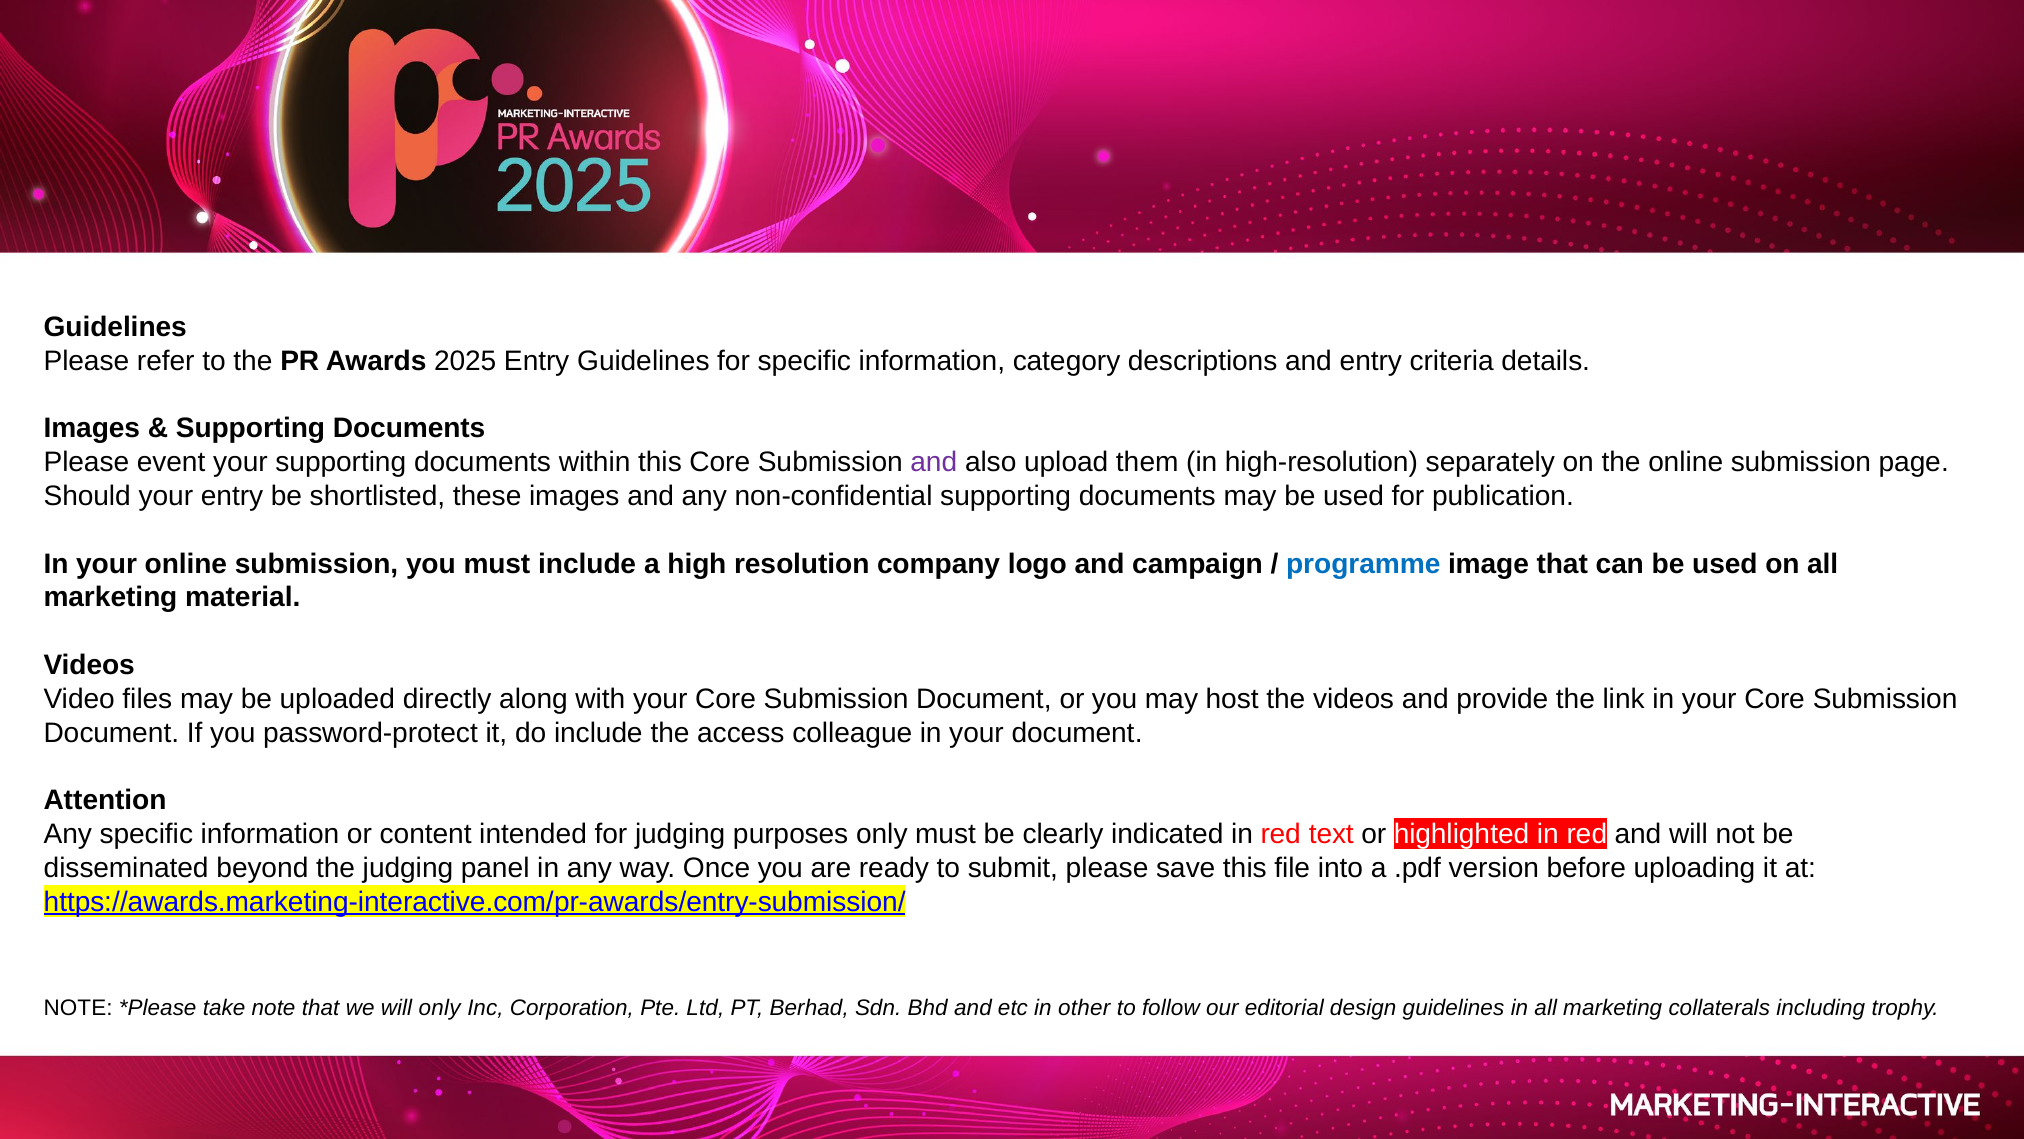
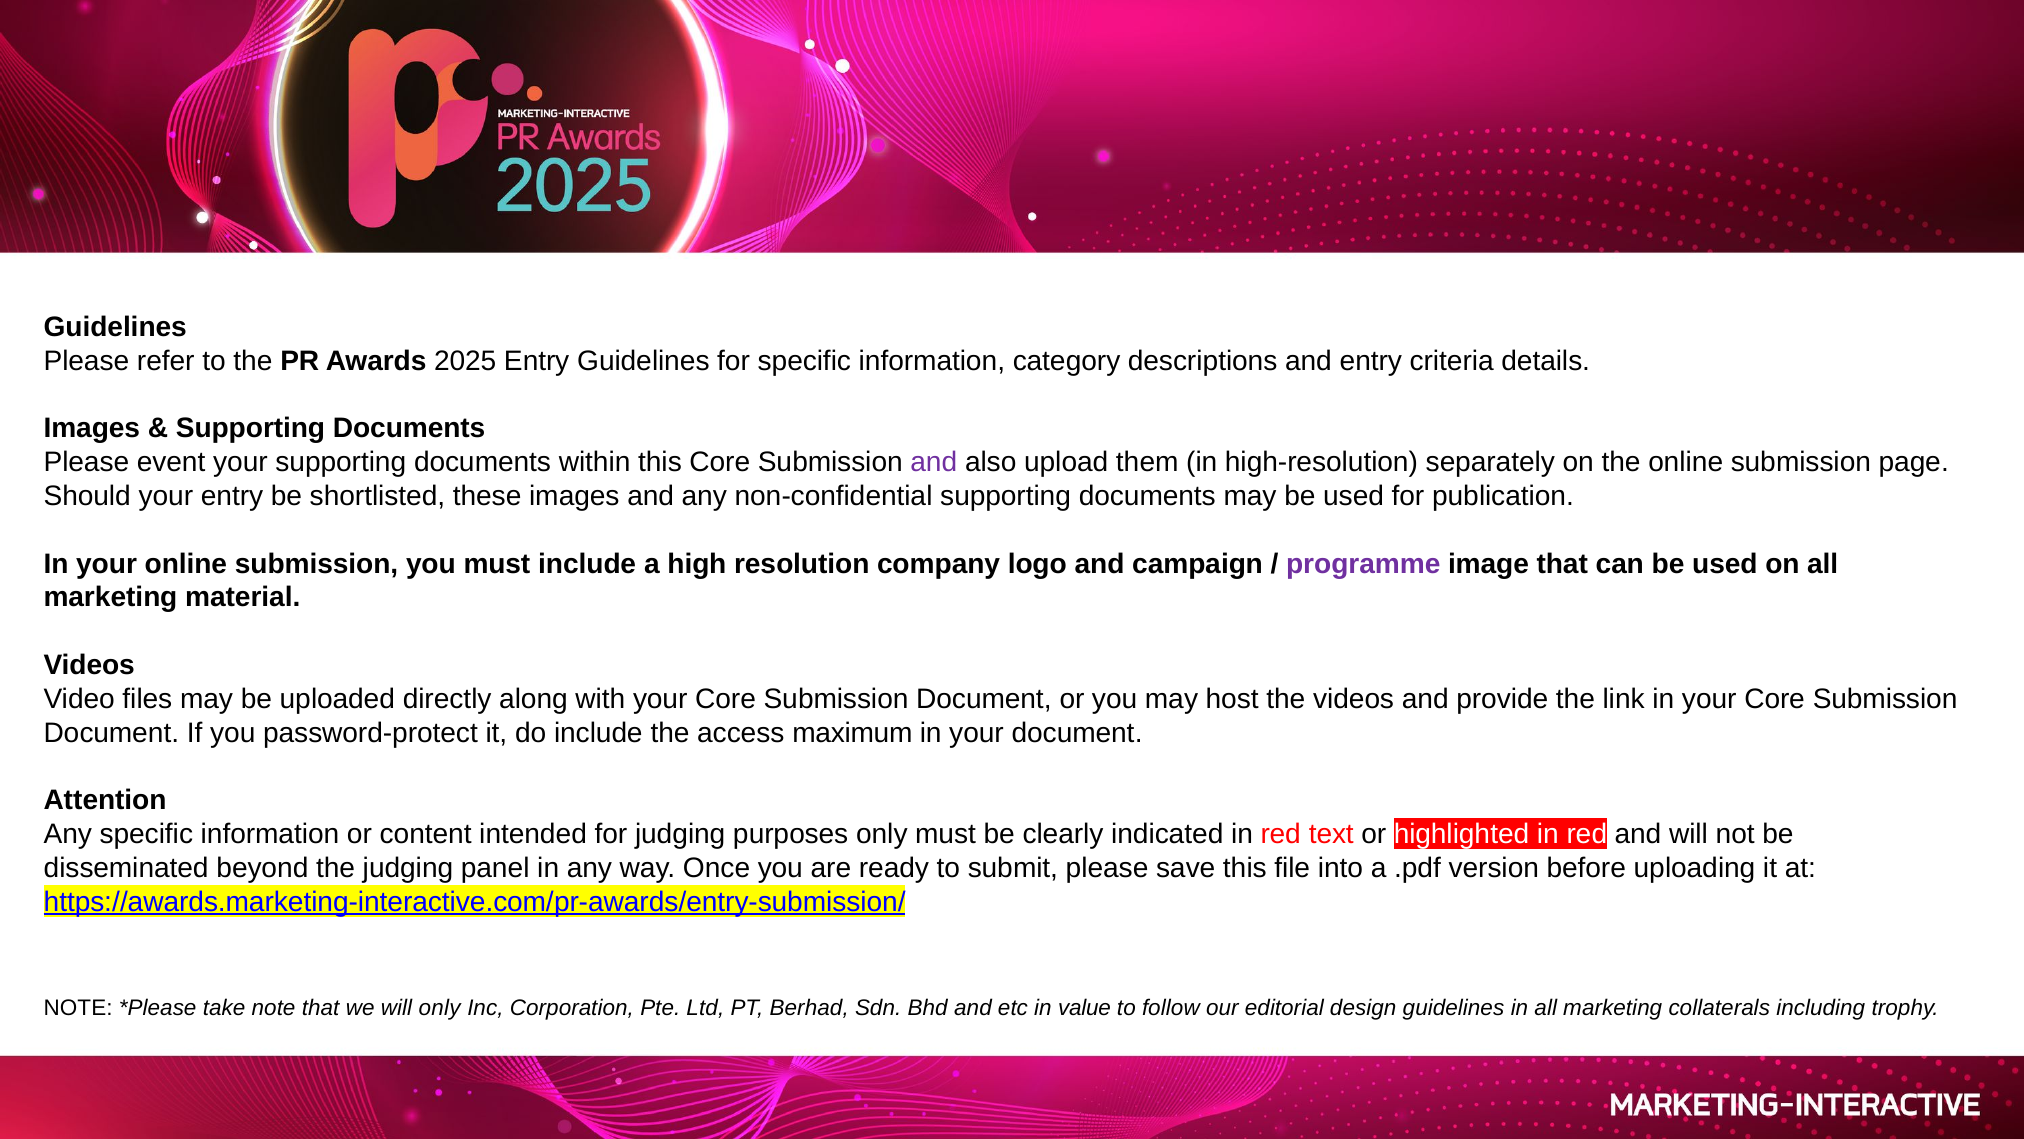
programme colour: blue -> purple
colleague: colleague -> maximum
other: other -> value
